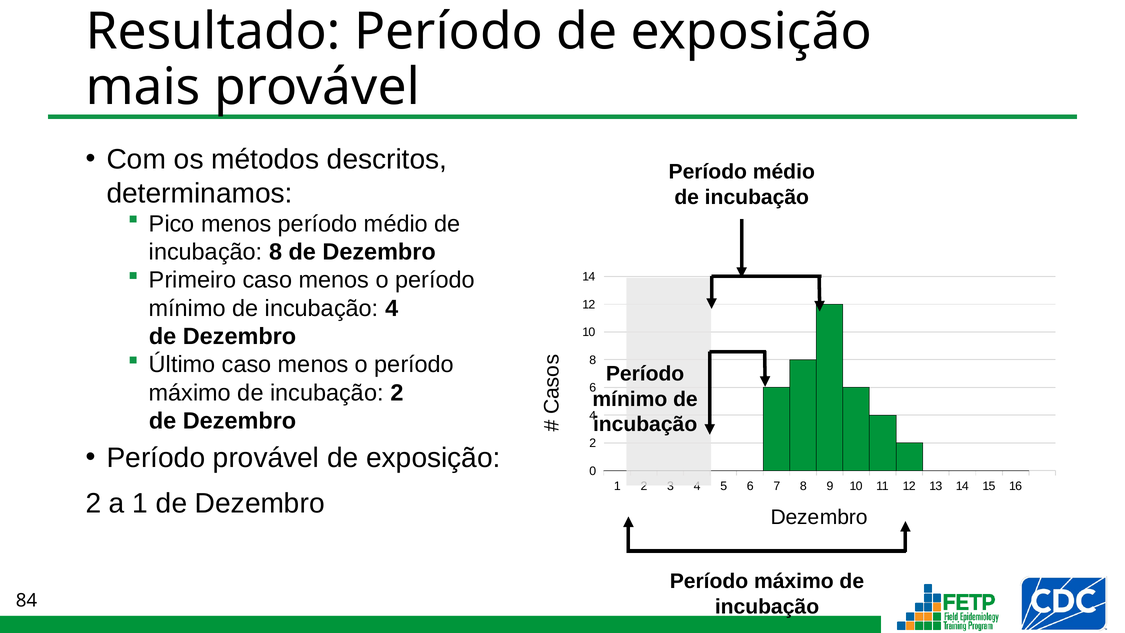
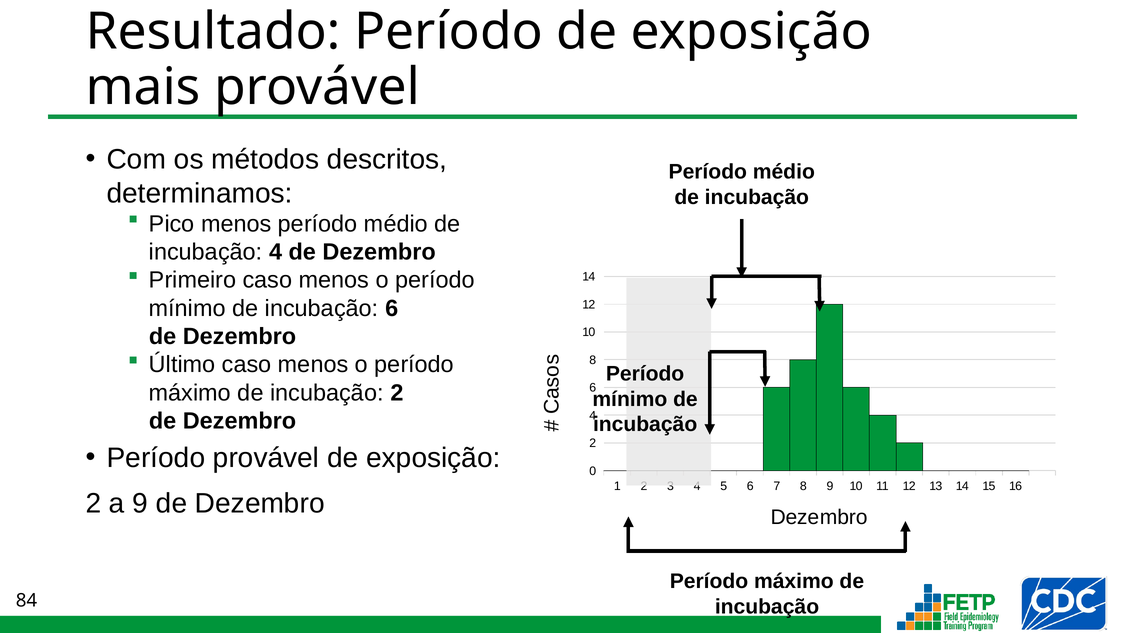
incubação 8: 8 -> 4
incubação 4: 4 -> 6
a 1: 1 -> 9
